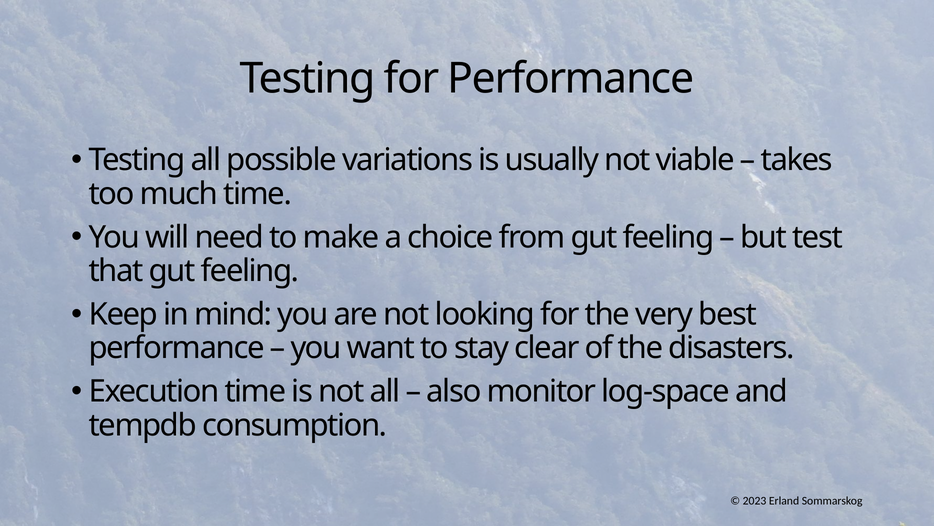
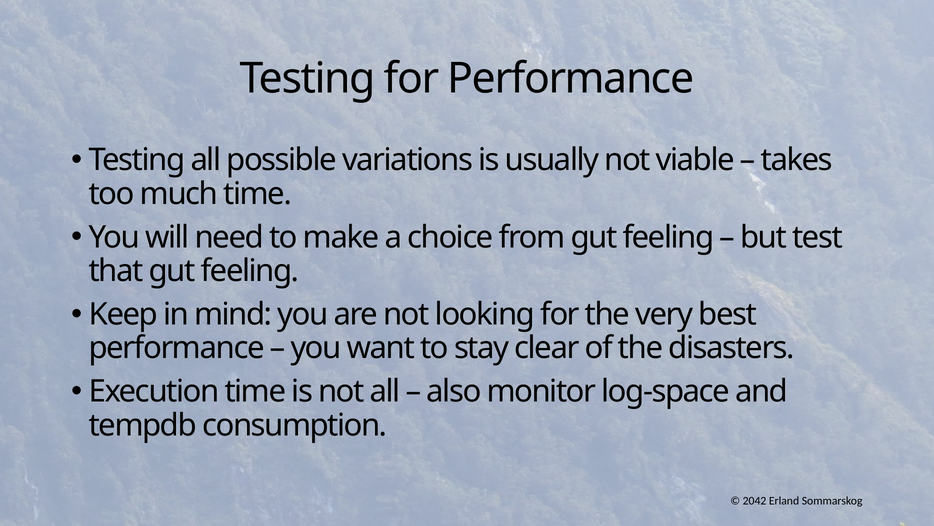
2023: 2023 -> 2042
